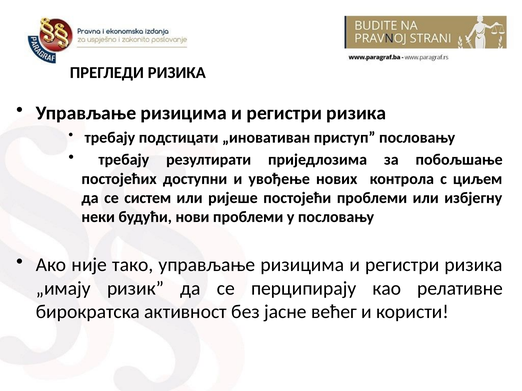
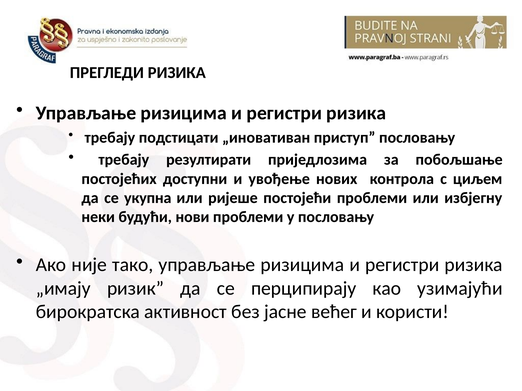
систем: систем -> укупна
релативне: релативне -> узимајући
